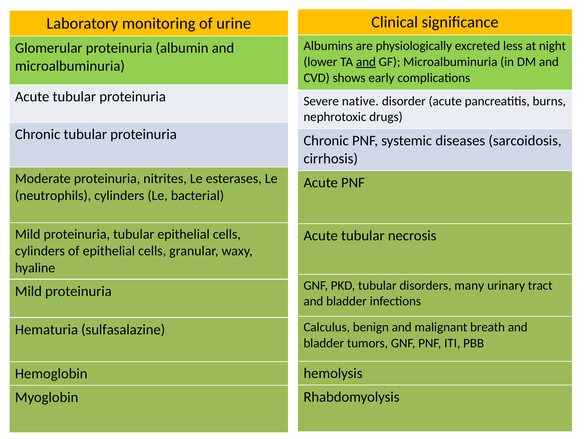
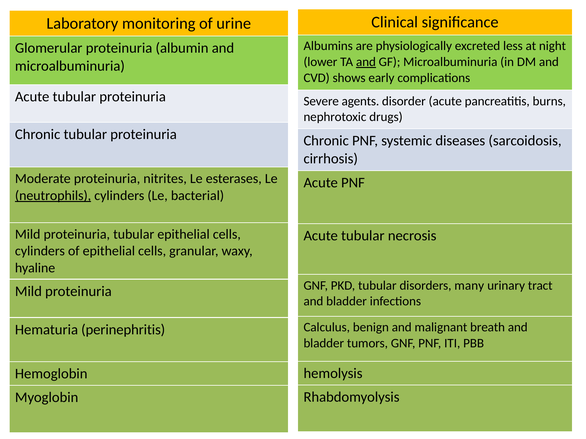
native: native -> agents
neutrophils underline: none -> present
sulfasalazine: sulfasalazine -> perinephritis
